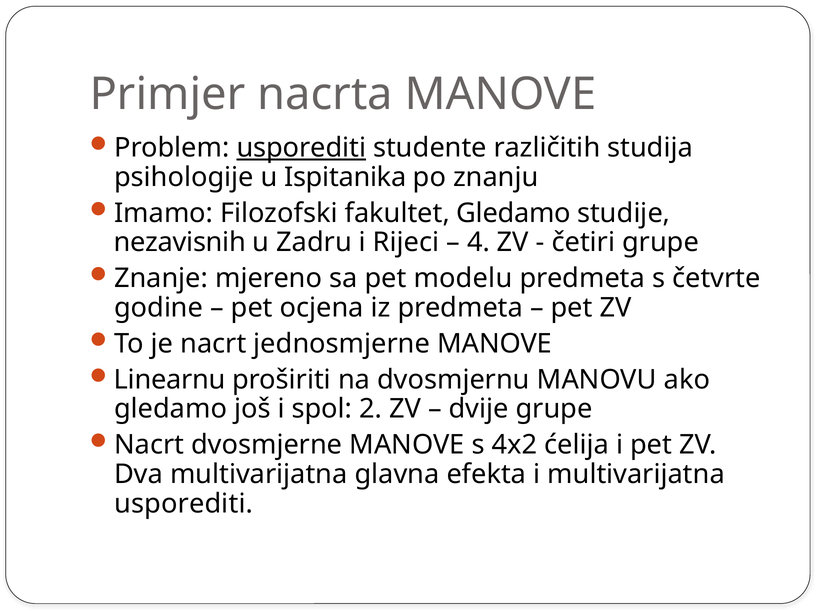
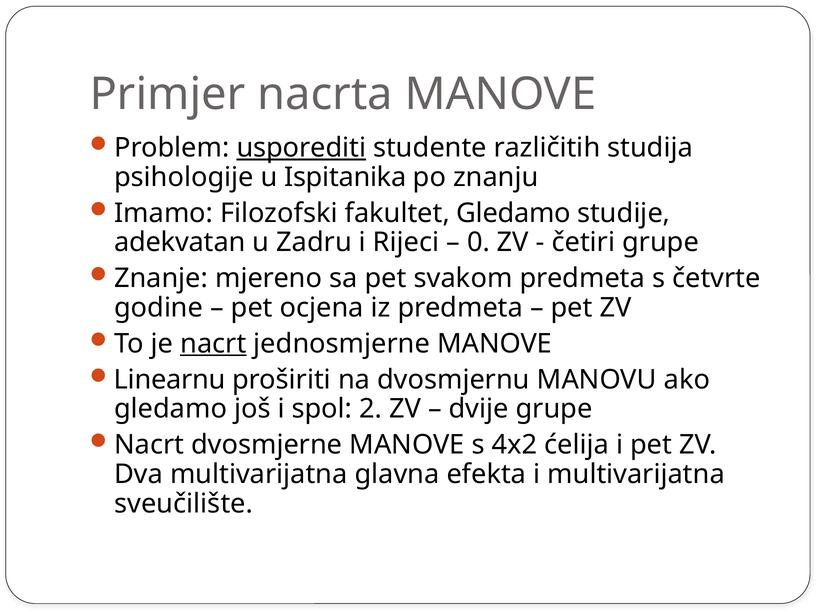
nezavisnih: nezavisnih -> adekvatan
4: 4 -> 0
modelu: modelu -> svakom
nacrt at (213, 344) underline: none -> present
usporediti at (184, 504): usporediti -> sveučilište
